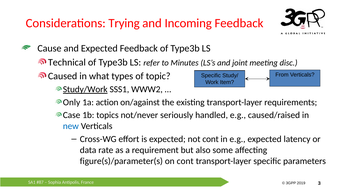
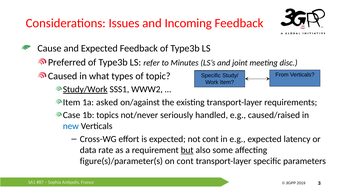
Trying: Trying -> Issues
Technical: Technical -> Preferred
Only at (72, 102): Only -> Item
action: action -> asked
but underline: none -> present
